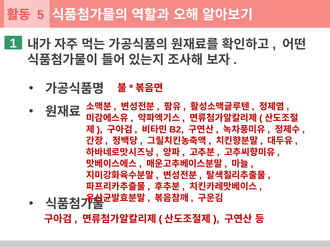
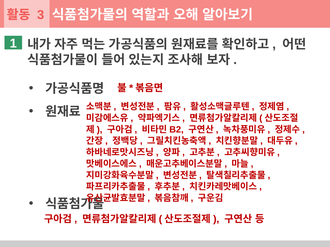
5: 5 -> 3
